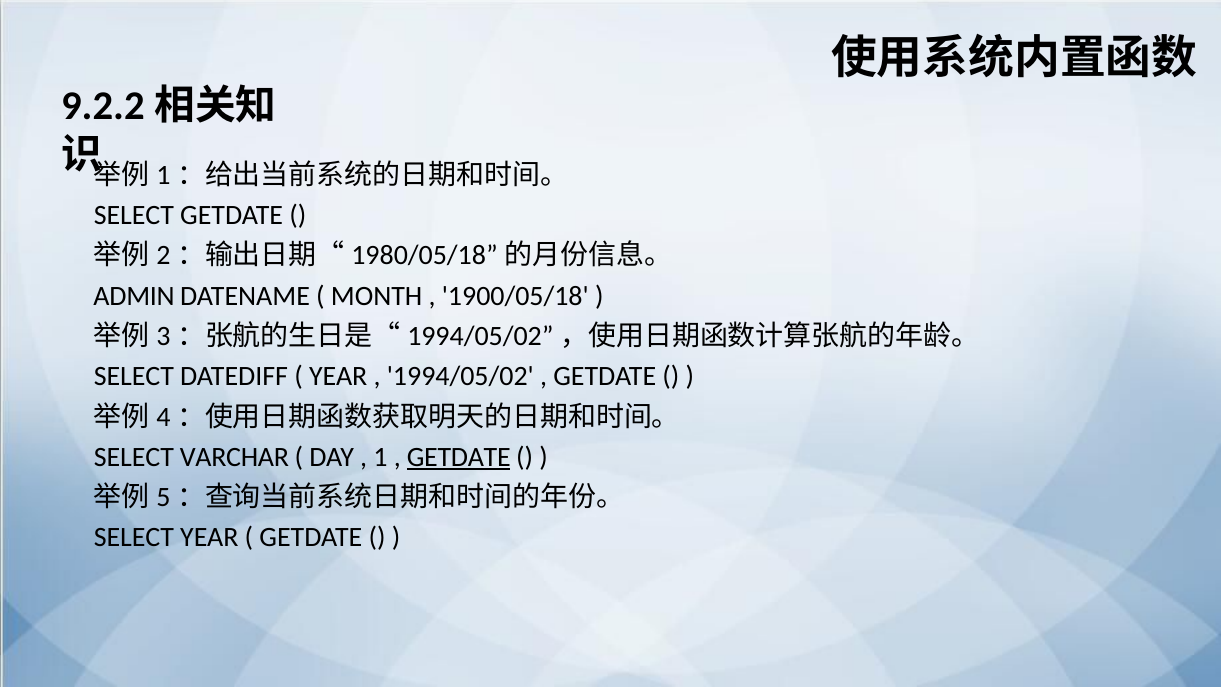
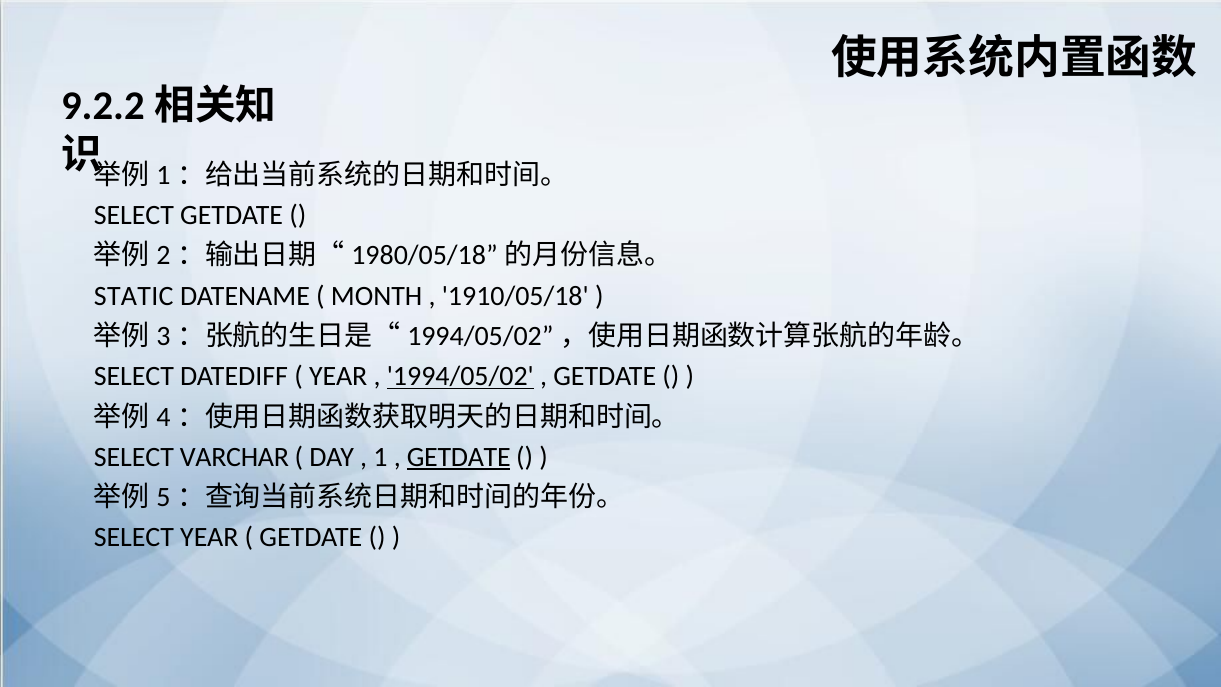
ADMIN: ADMIN -> STATIC
1900/05/18: 1900/05/18 -> 1910/05/18
1994/05/02 underline: none -> present
